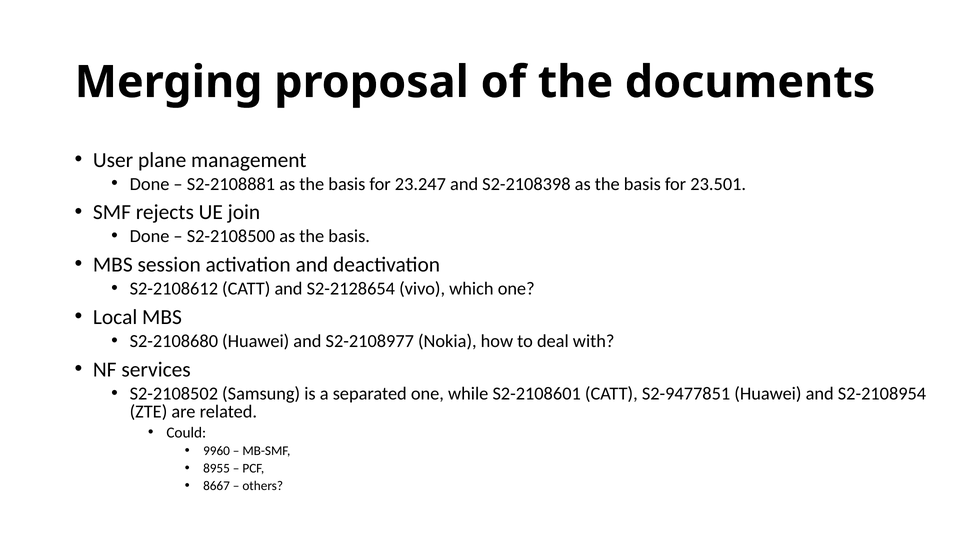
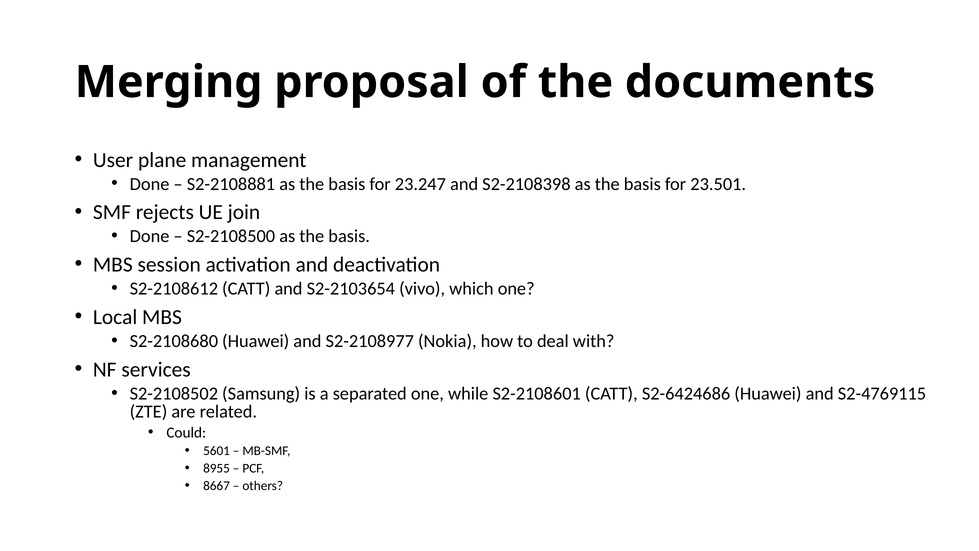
S2-2128654: S2-2128654 -> S2-2103654
S2-9477851: S2-9477851 -> S2-6424686
S2-2108954: S2-2108954 -> S2-4769115
9960: 9960 -> 5601
